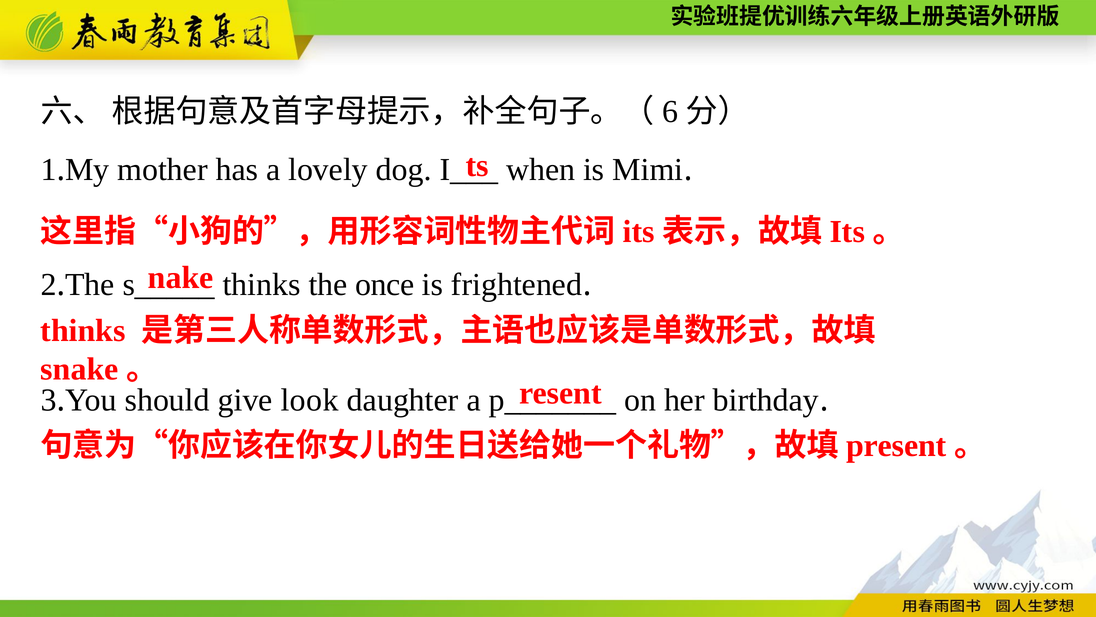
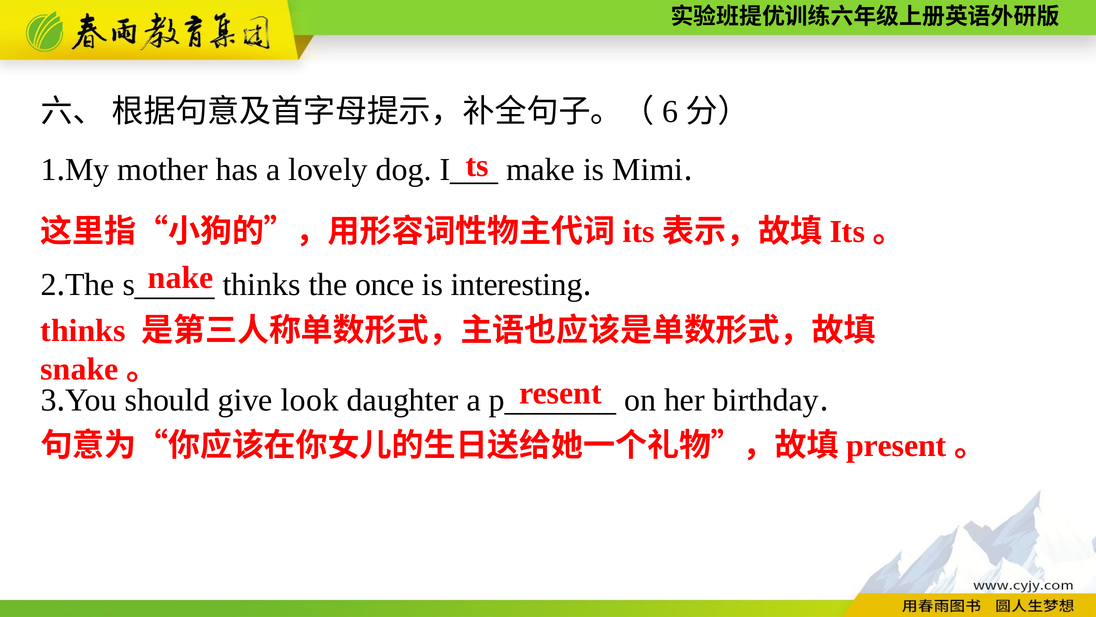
when: when -> make
frightened: frightened -> interesting
